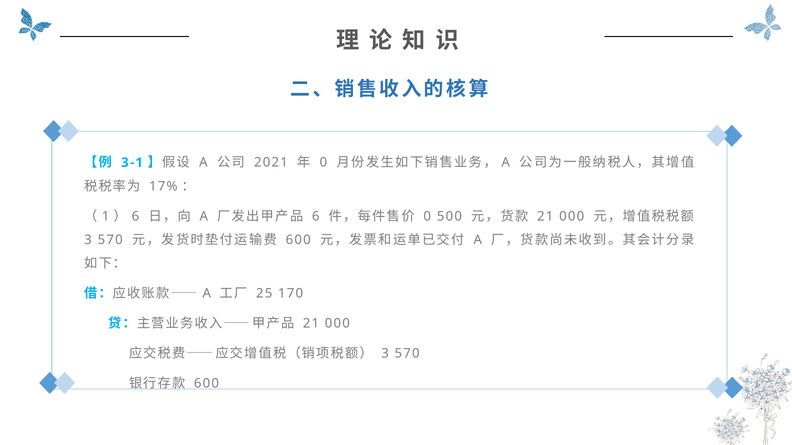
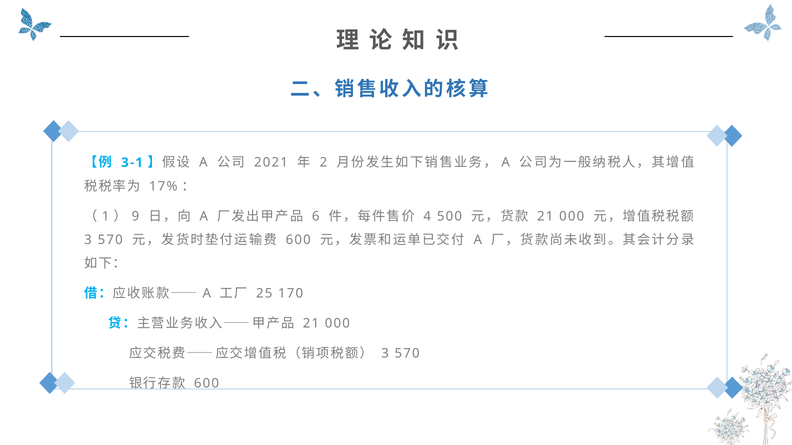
0 at (323, 163): 0 -> 2
6 at (135, 216): 6 -> 9
0 at (427, 216): 0 -> 4
